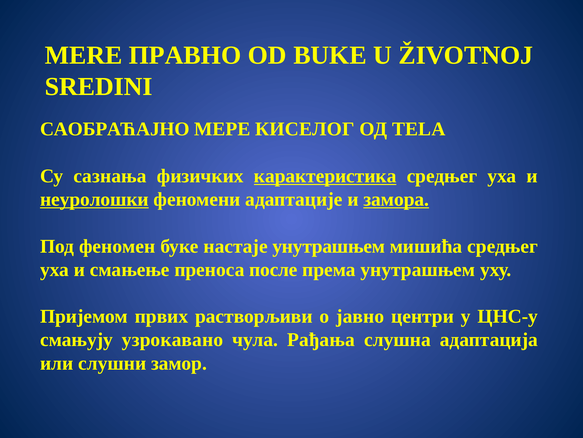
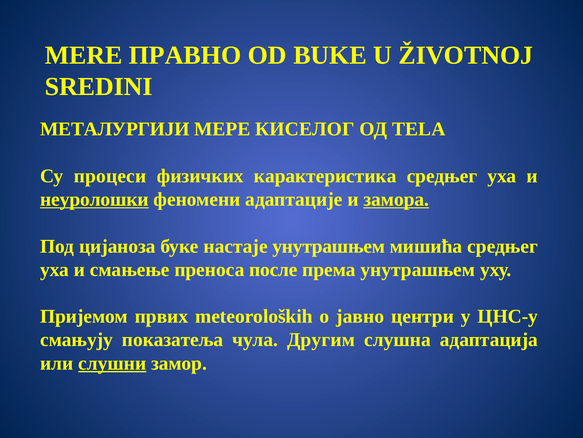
САОБРАЋАЈНО: САОБРАЋАЈНО -> МЕТАЛУРГИЈИ
сазнања: сазнања -> процеси
карактеристика underline: present -> none
феномен: феномен -> цијаноза
растворљиви: растворљиви -> meteoroloških
узрокавано: узрокавано -> показатеља
Рађања: Рађања -> Другим
слушни underline: none -> present
